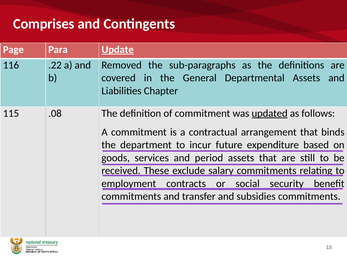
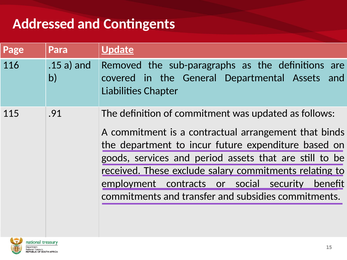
Comprises: Comprises -> Addressed
.22: .22 -> .15
.08: .08 -> .91
updated underline: present -> none
